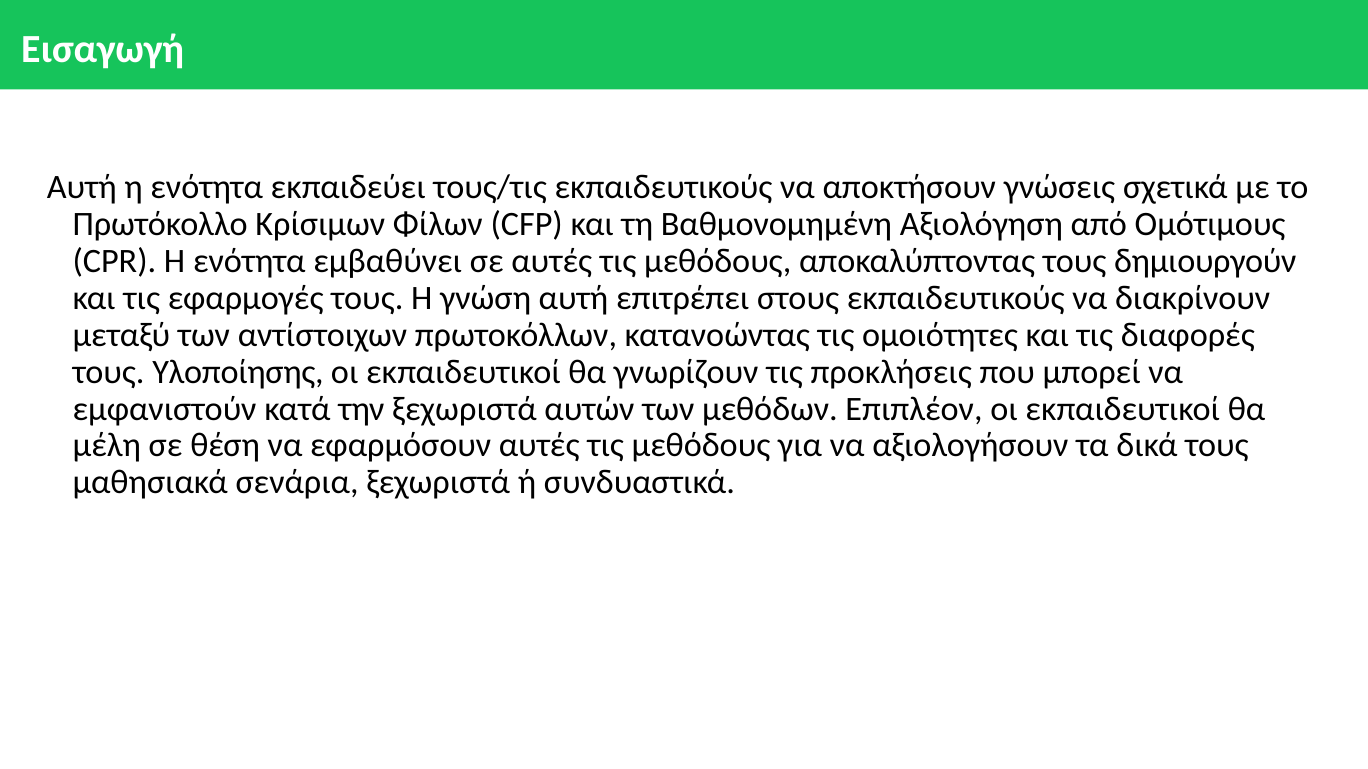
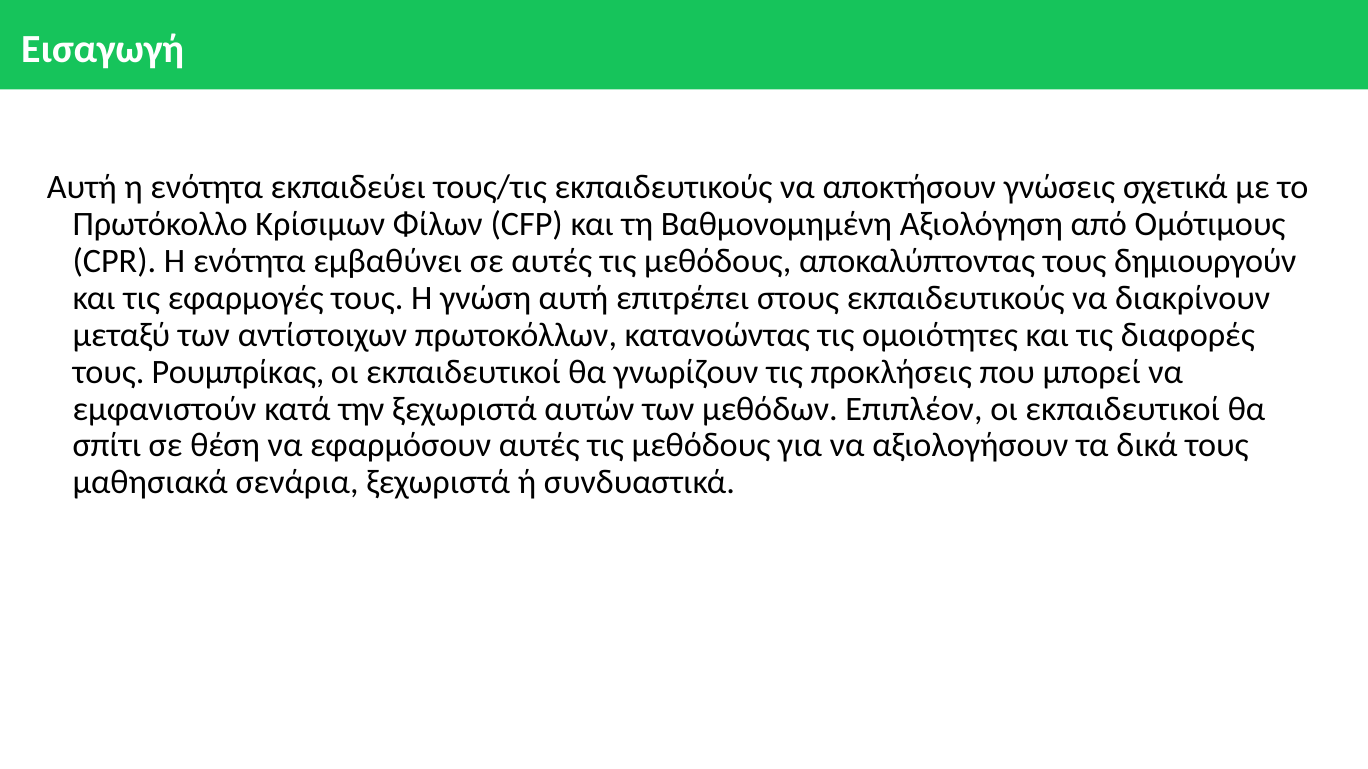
Υλοποίησης: Υλοποίησης -> Ρουμπρίκας
μέλη: μέλη -> σπίτι
